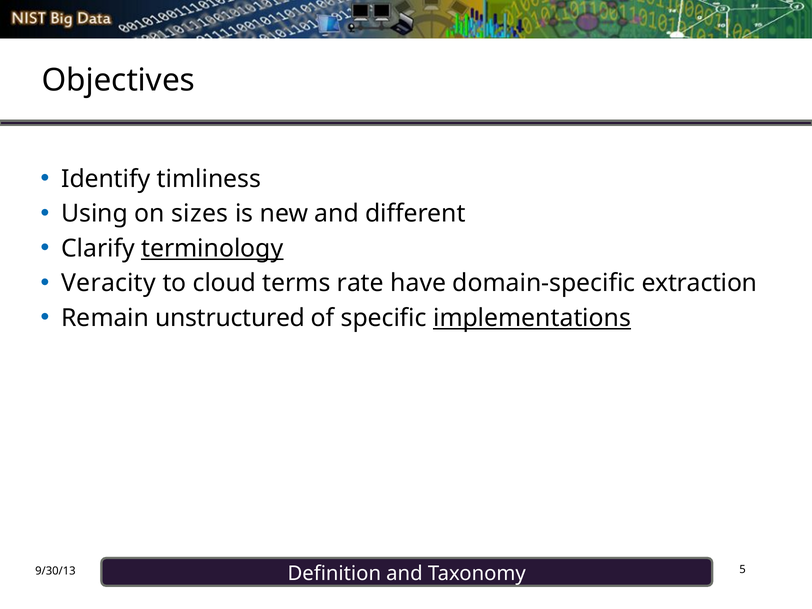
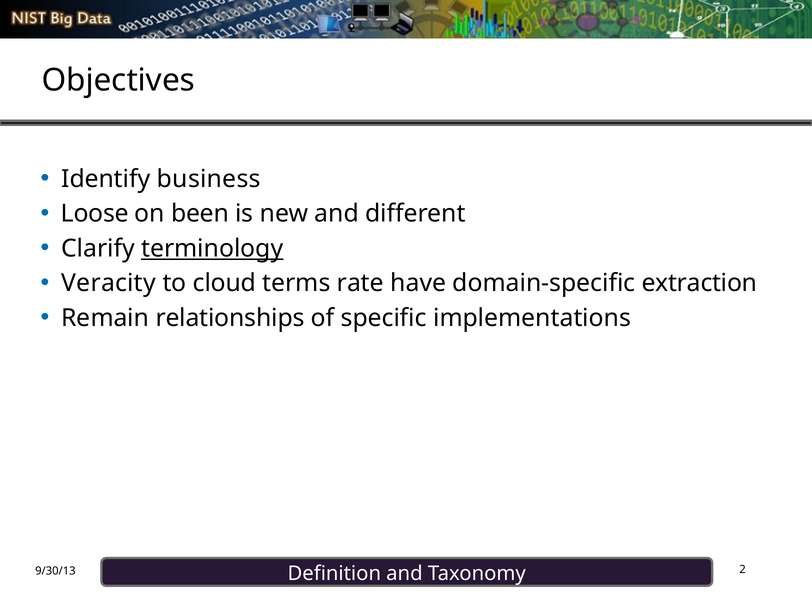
timliness: timliness -> business
Using: Using -> Loose
sizes: sizes -> been
unstructured: unstructured -> relationships
implementations underline: present -> none
5: 5 -> 2
